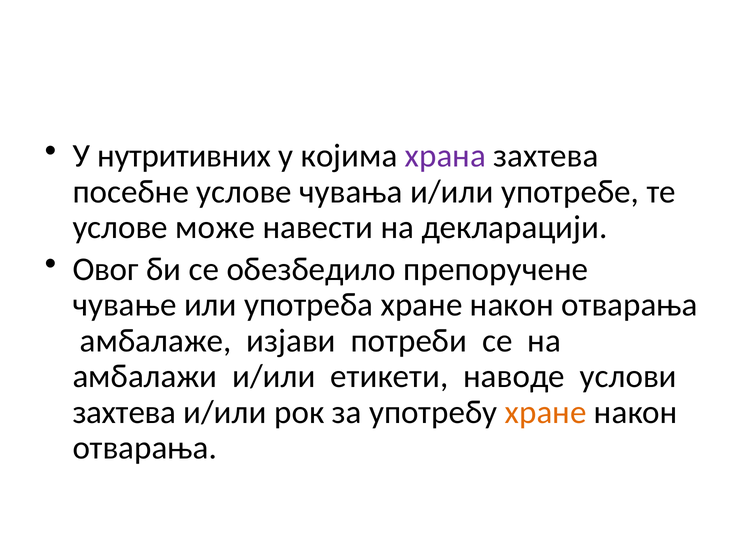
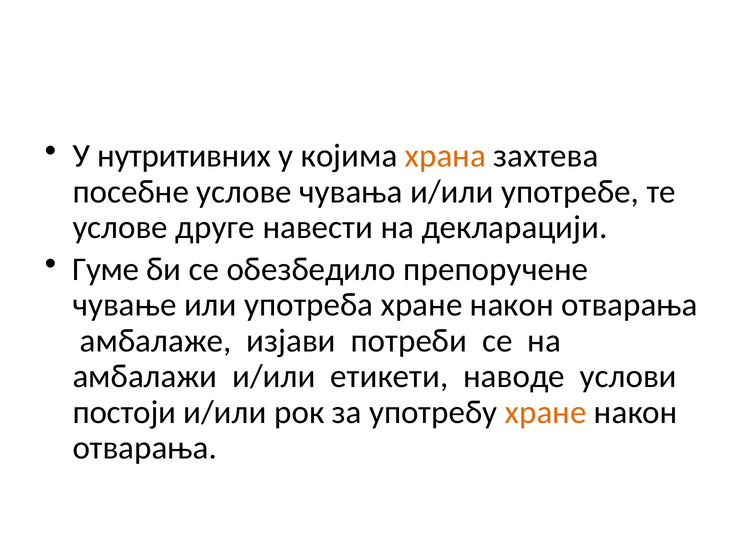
хрaнa colour: purple -> orange
мoжe: мoжe -> друге
Овог: Овог -> Гумe
захтева: захтева -> постоји
